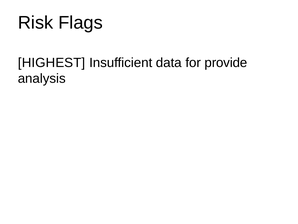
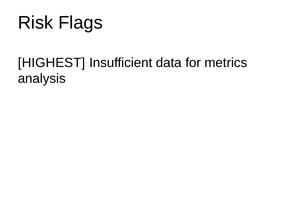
provide: provide -> metrics
